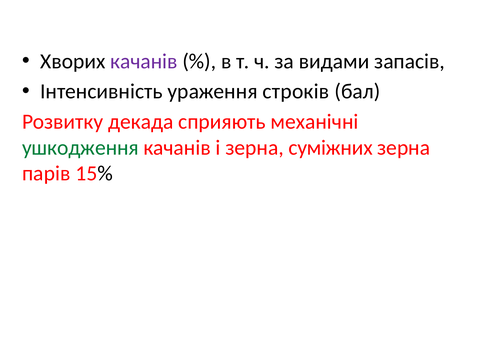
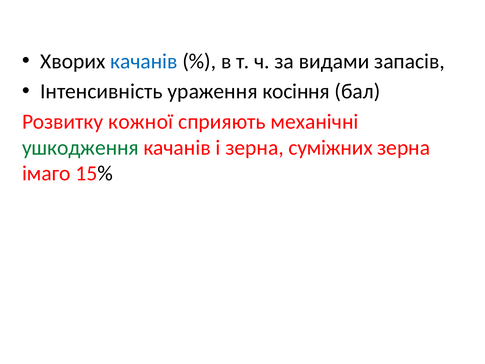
качанів at (144, 61) colour: purple -> blue
строків: строків -> косіння
декада: декада -> кожної
парів: парів -> імаго
